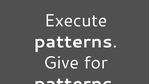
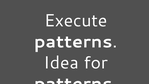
Give: Give -> Idea
